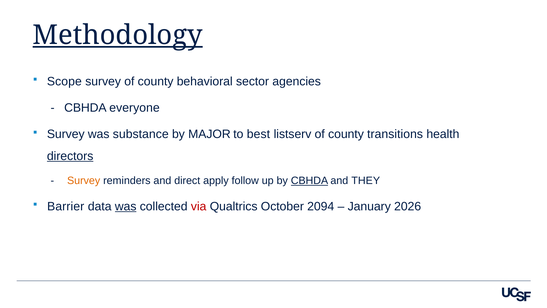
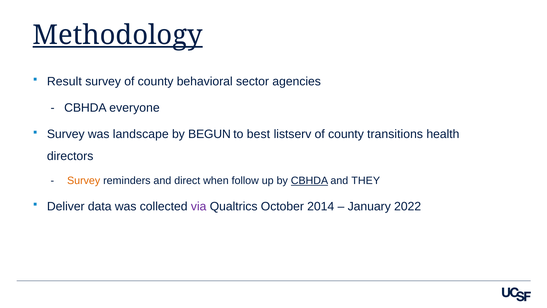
Scope: Scope -> Result
substance: substance -> landscape
MAJOR: MAJOR -> BEGUN
directors underline: present -> none
apply: apply -> when
Barrier: Barrier -> Deliver
was at (126, 206) underline: present -> none
via colour: red -> purple
2094: 2094 -> 2014
2026: 2026 -> 2022
